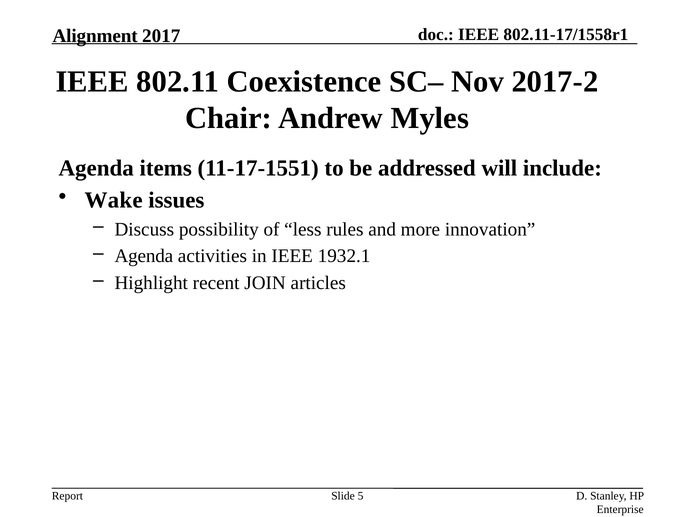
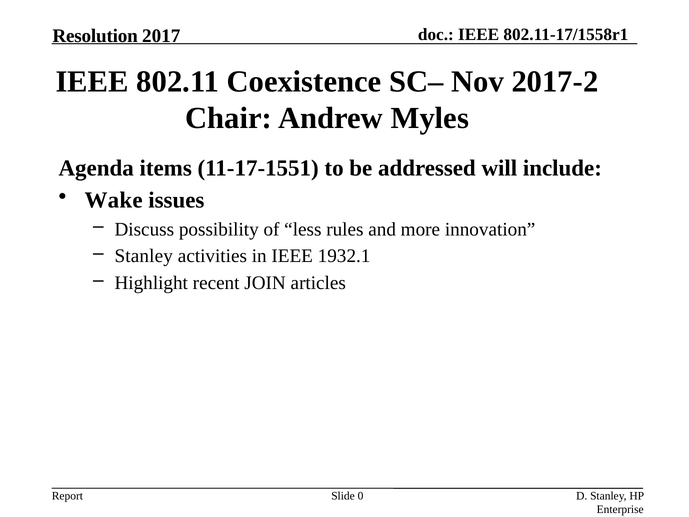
Alignment: Alignment -> Resolution
Agenda at (144, 256): Agenda -> Stanley
5: 5 -> 0
